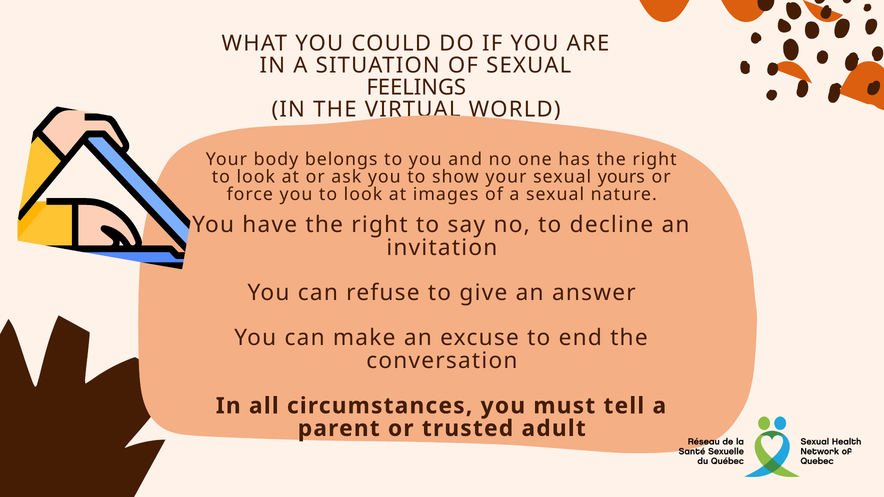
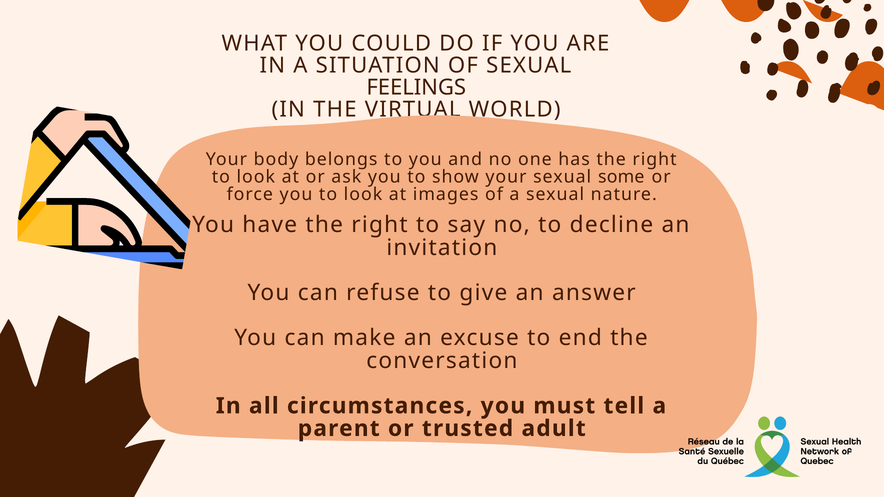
yours: yours -> some
